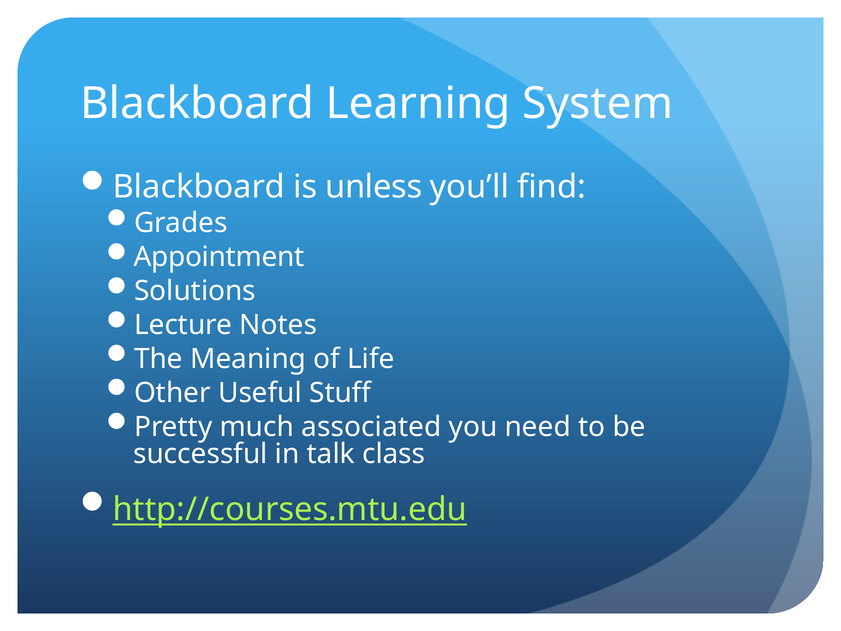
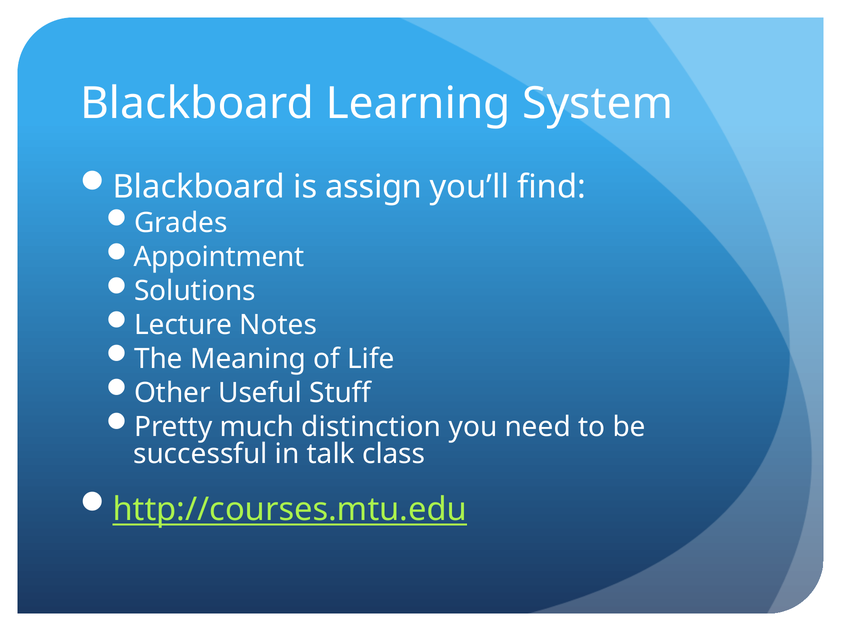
unless: unless -> assign
associated: associated -> distinction
